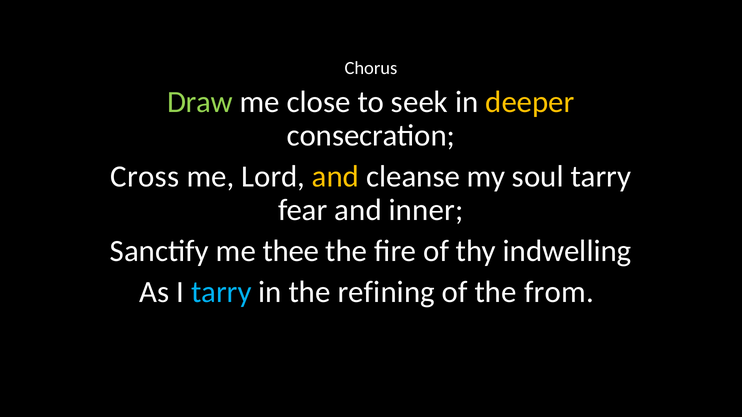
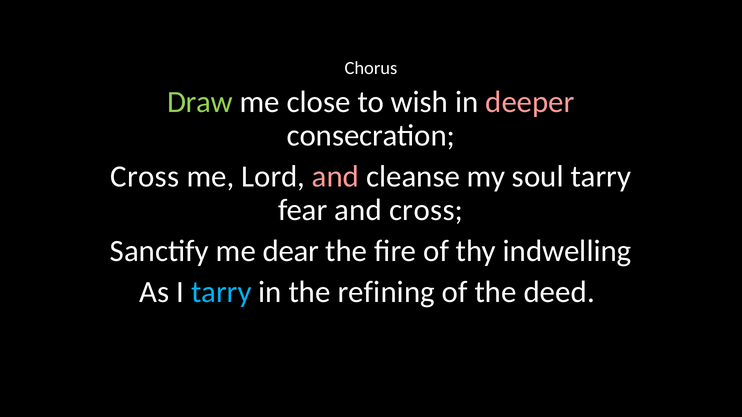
seek: seek -> wish
deeper colour: yellow -> pink
and at (336, 177) colour: yellow -> pink
and inner: inner -> cross
thee: thee -> dear
from: from -> deed
